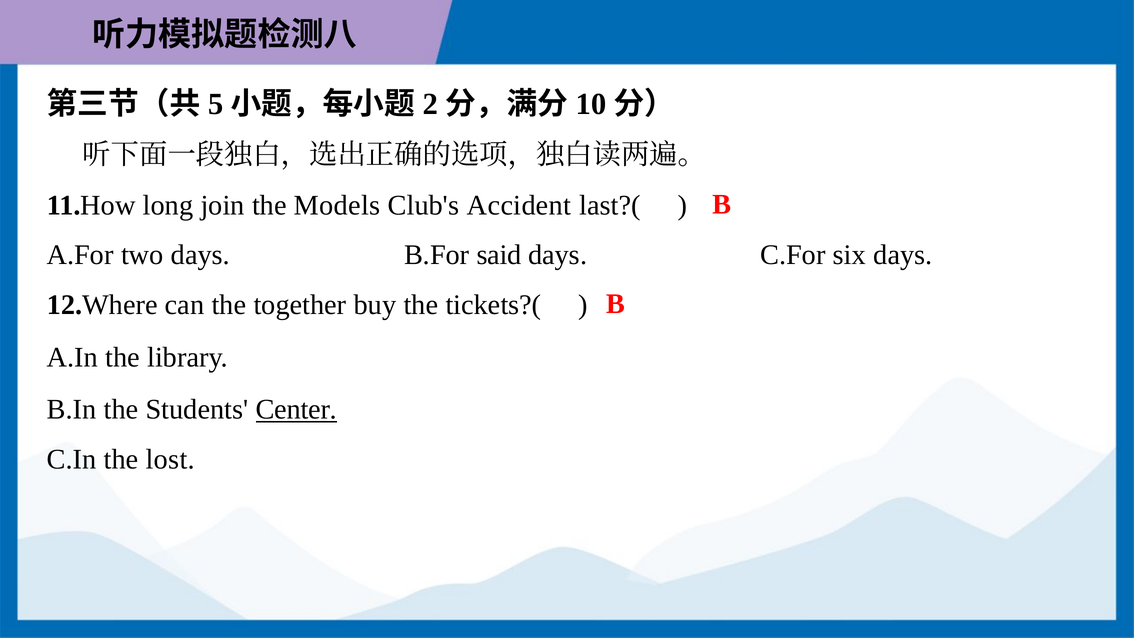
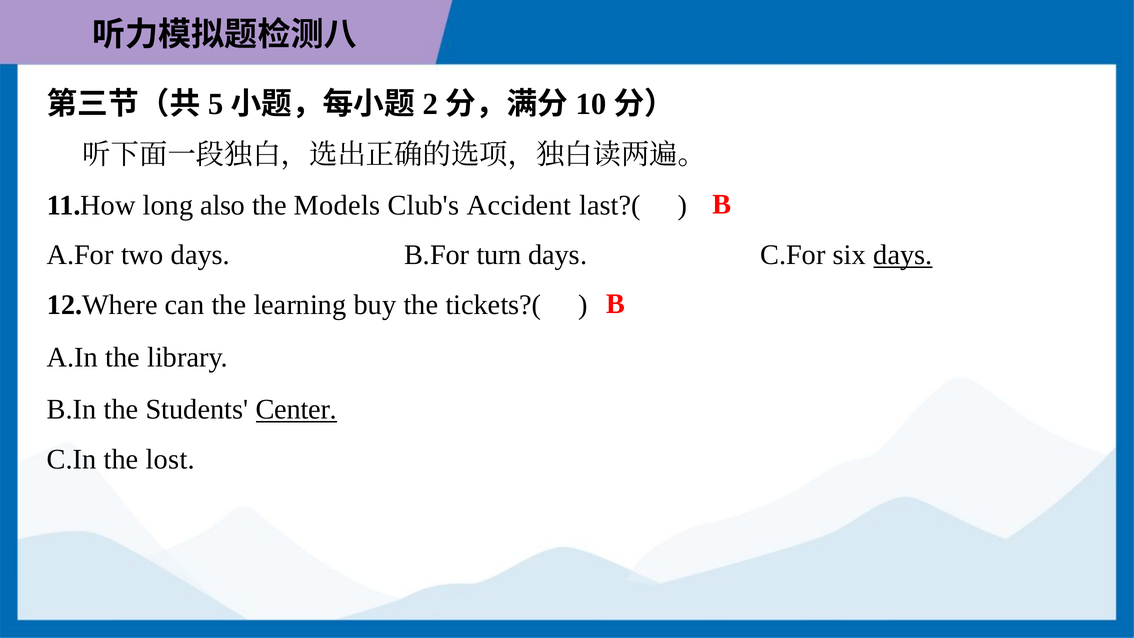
join: join -> also
said: said -> turn
days at (903, 255) underline: none -> present
together: together -> learning
